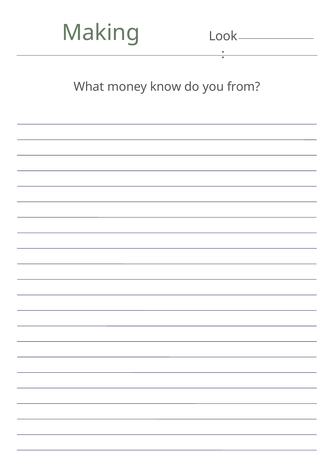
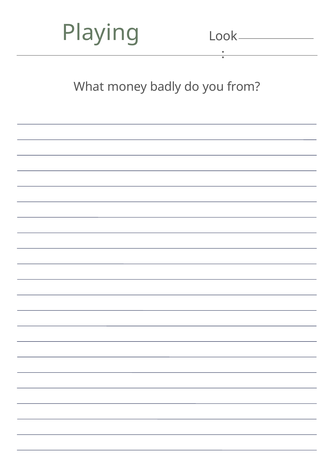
Making: Making -> Playing
know: know -> badly
